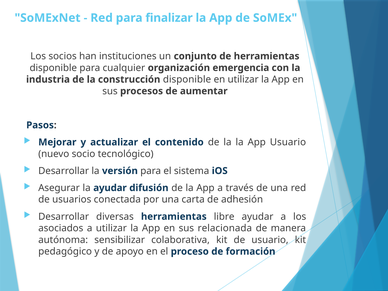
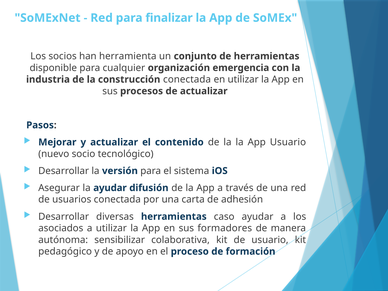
instituciones: instituciones -> herramienta
construcción disponible: disponible -> conectada
de aumentar: aumentar -> actualizar
libre: libre -> caso
relacionada: relacionada -> formadores
